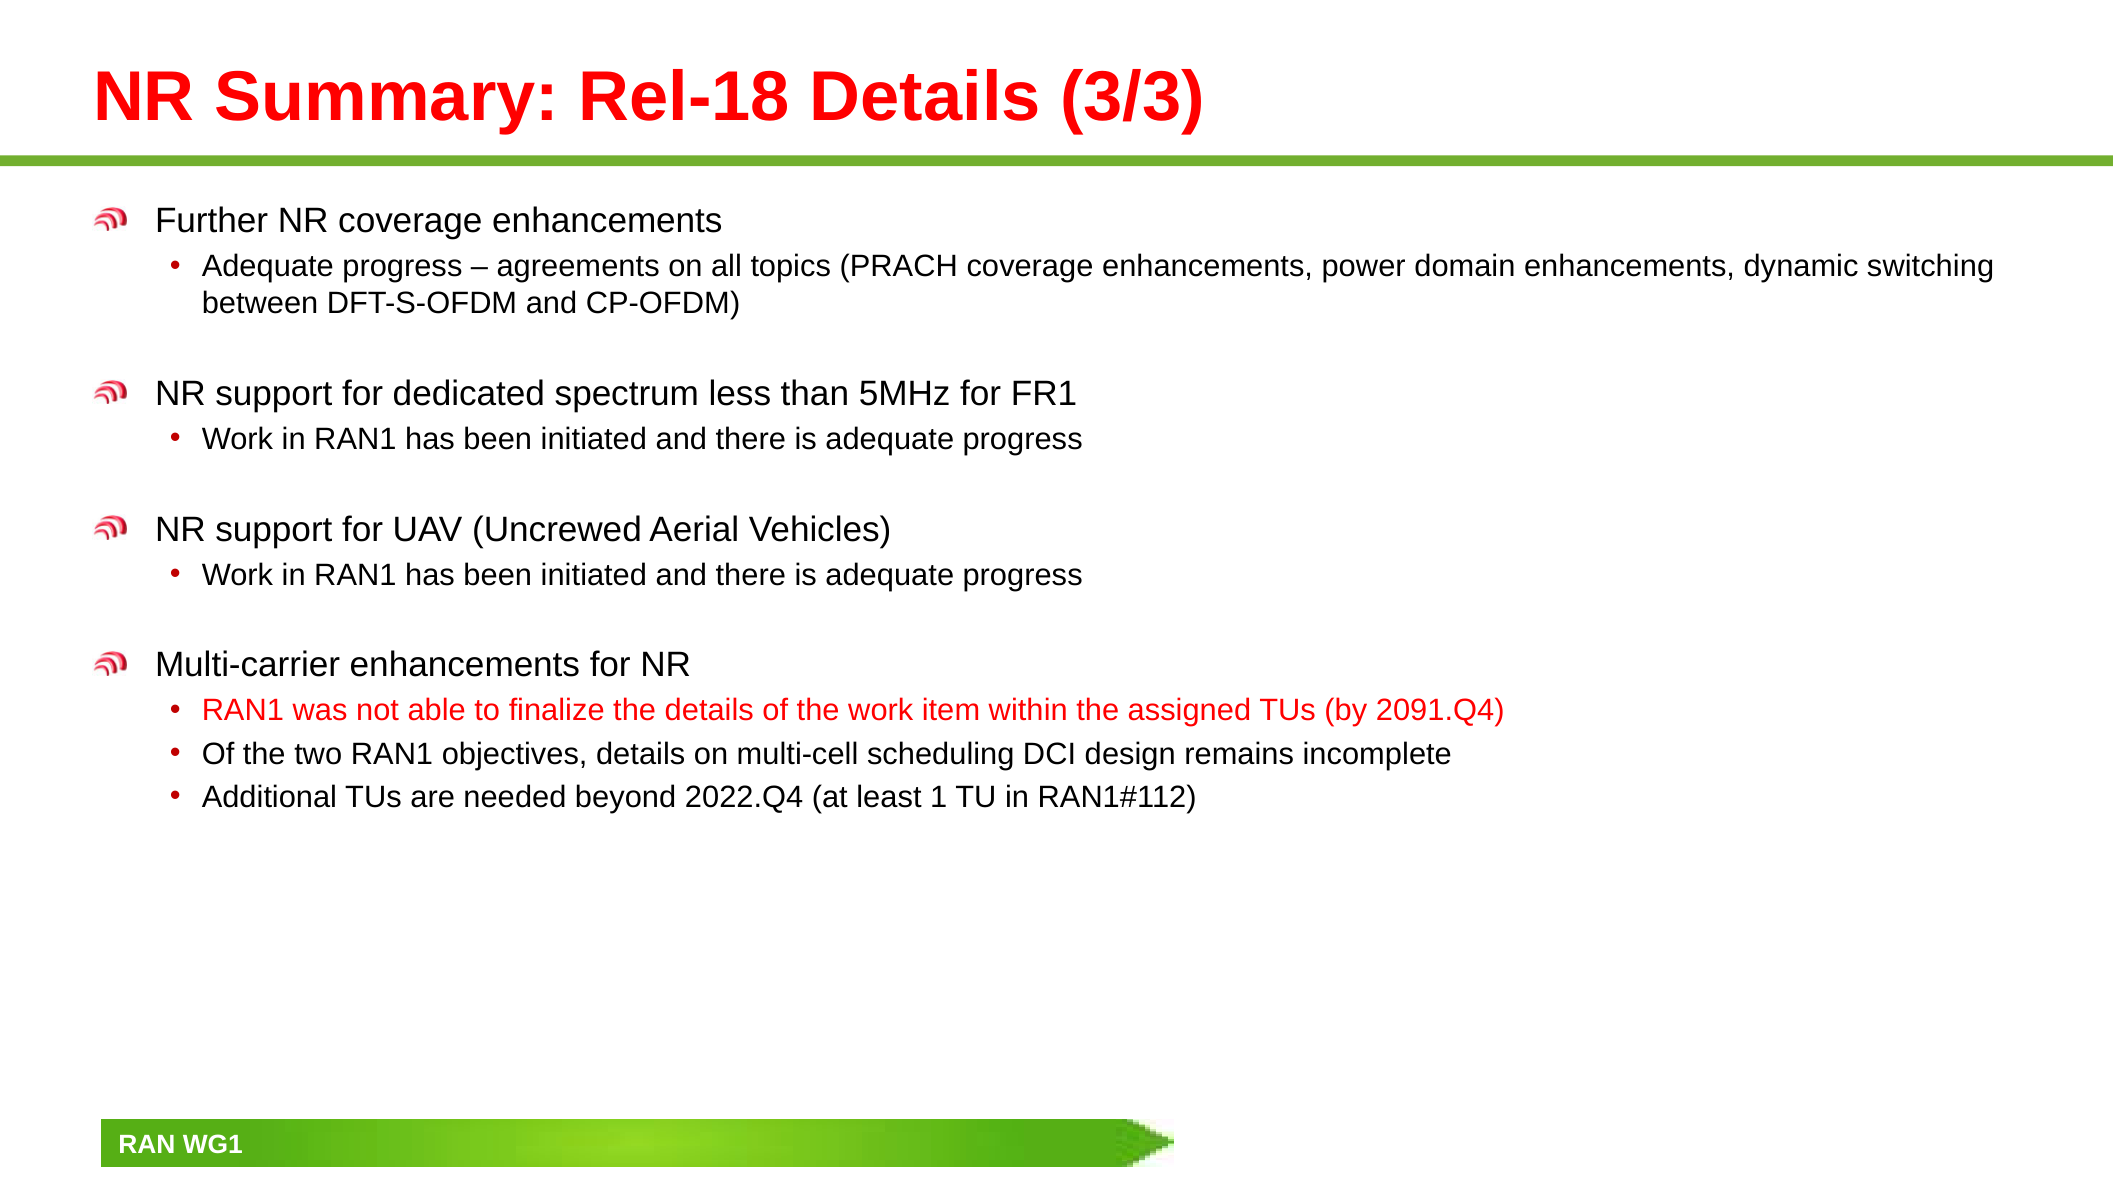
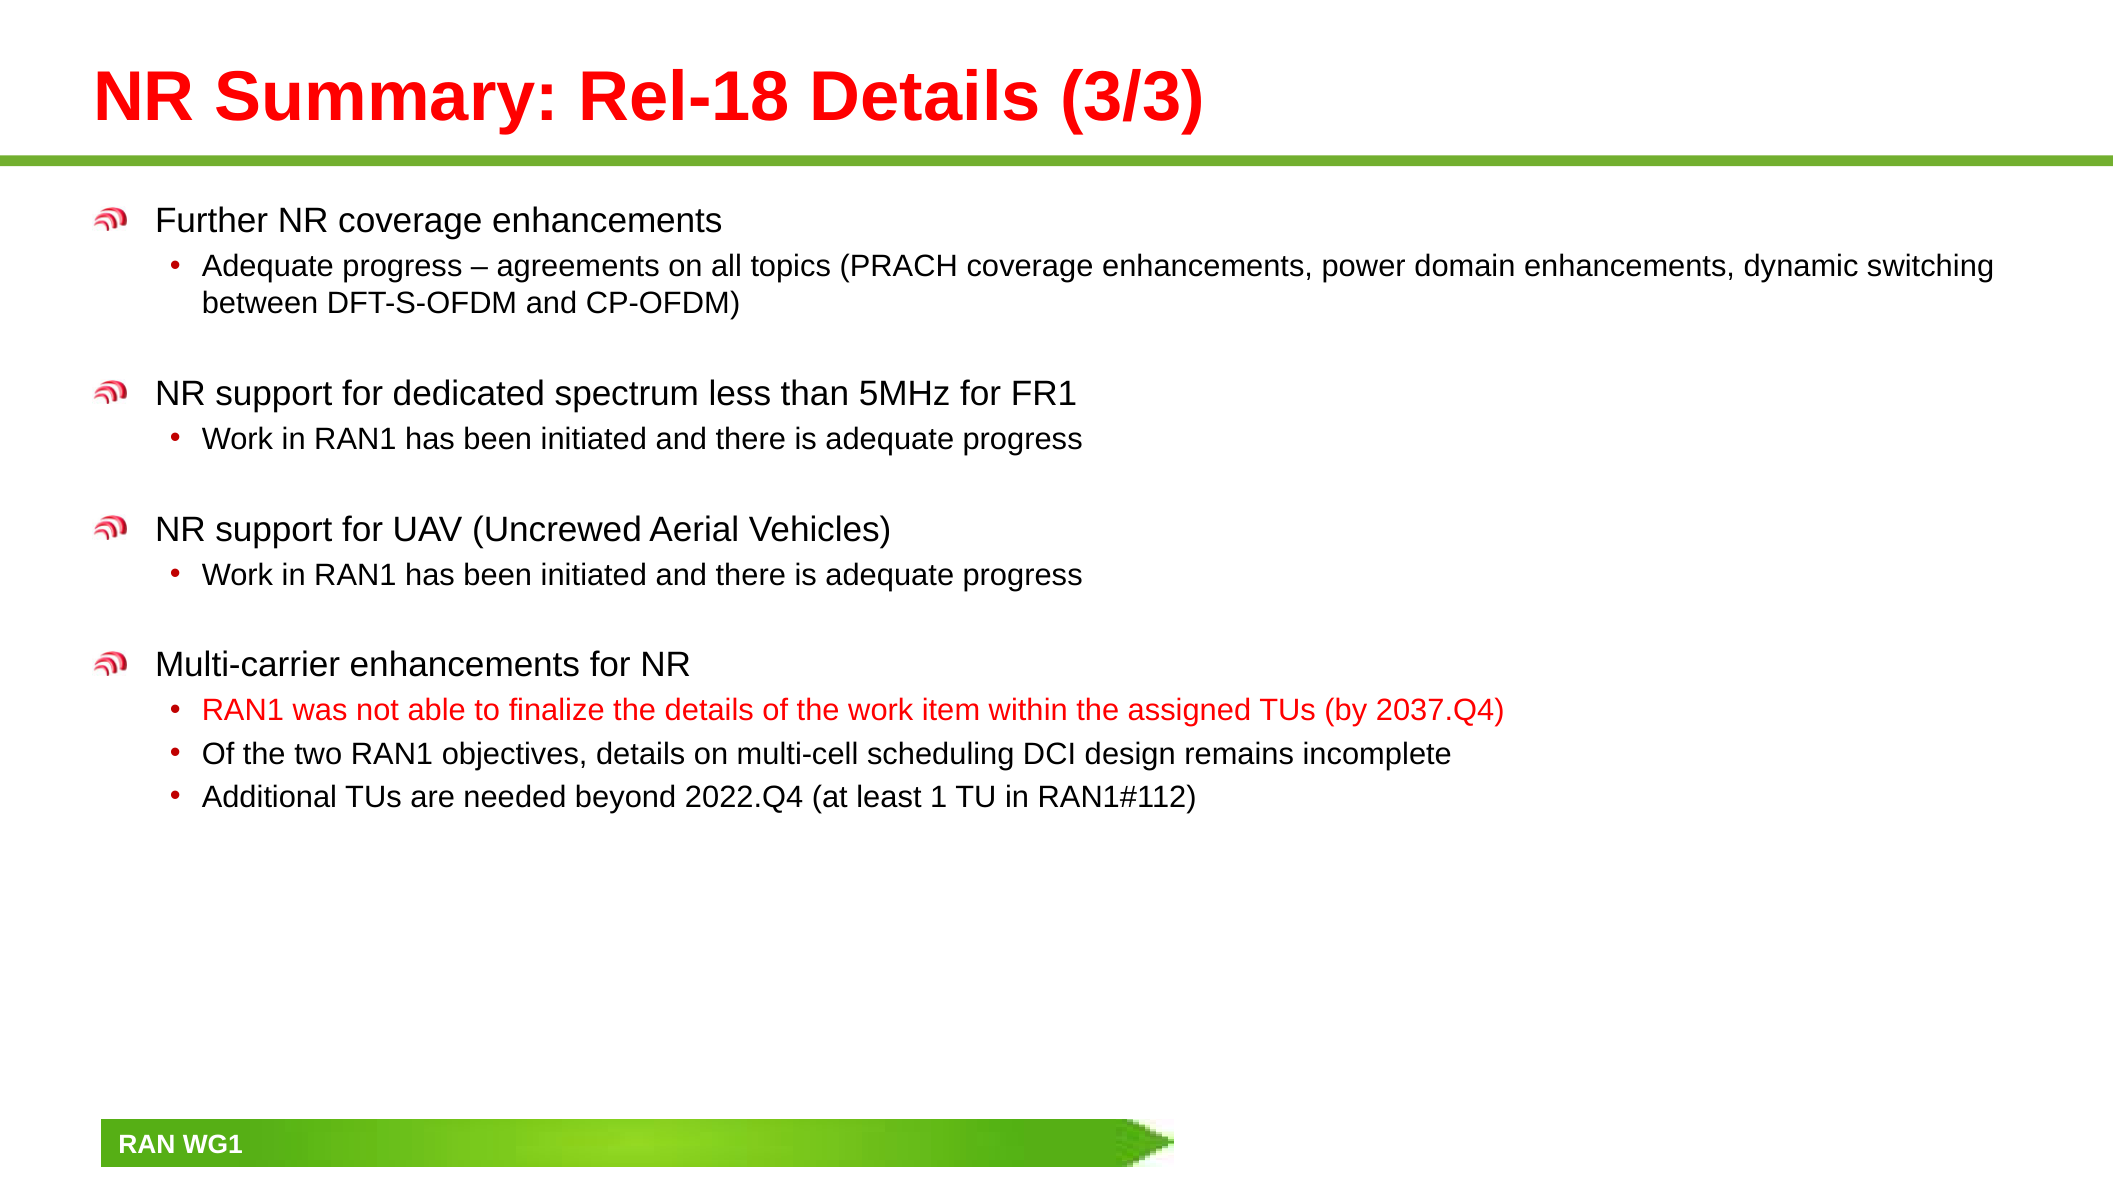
2091.Q4: 2091.Q4 -> 2037.Q4
